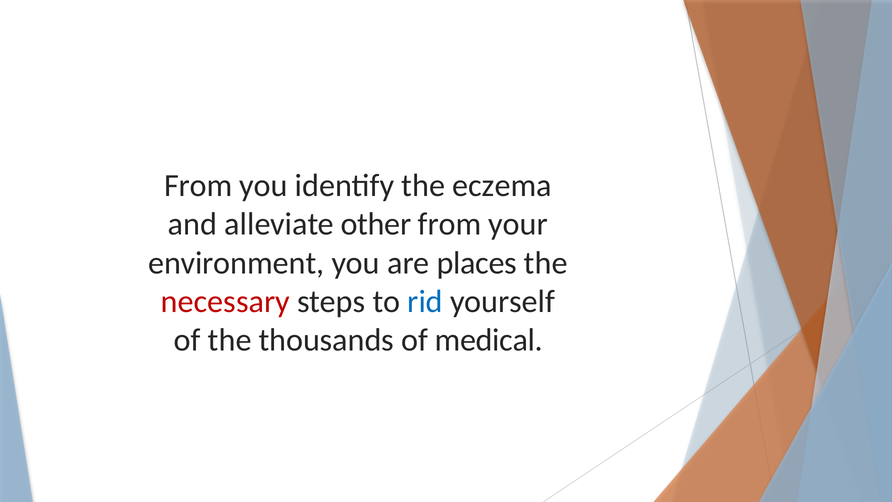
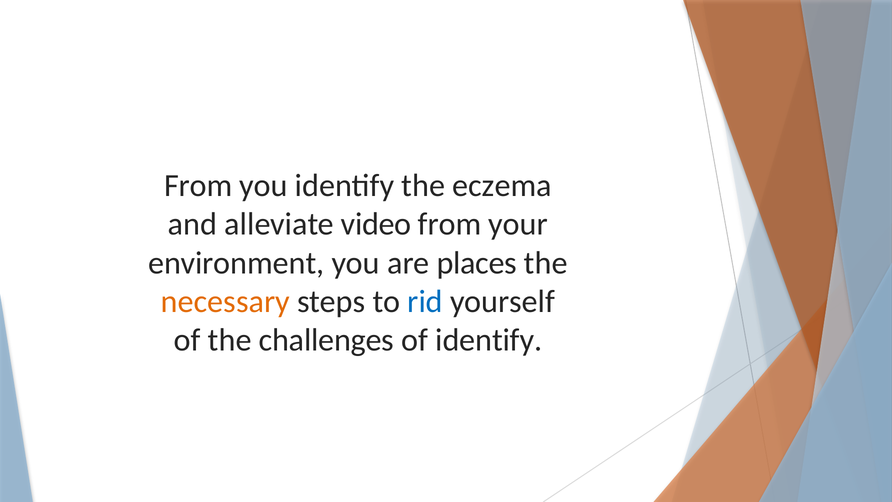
other: other -> video
necessary colour: red -> orange
thousands: thousands -> challenges
of medical: medical -> identify
